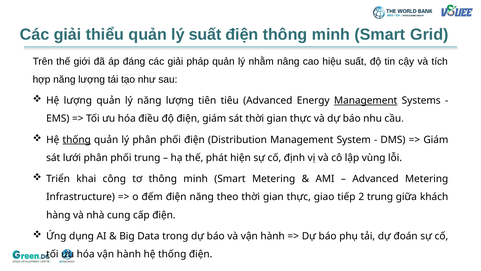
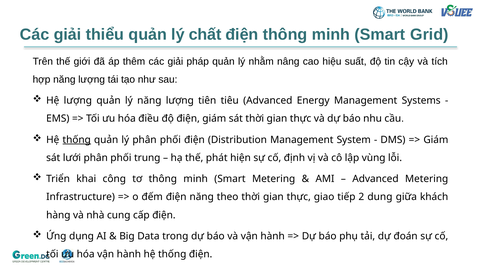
lý suất: suất -> chất
đáng: đáng -> thêm
Management at (366, 100) underline: present -> none
2 trung: trung -> dung
